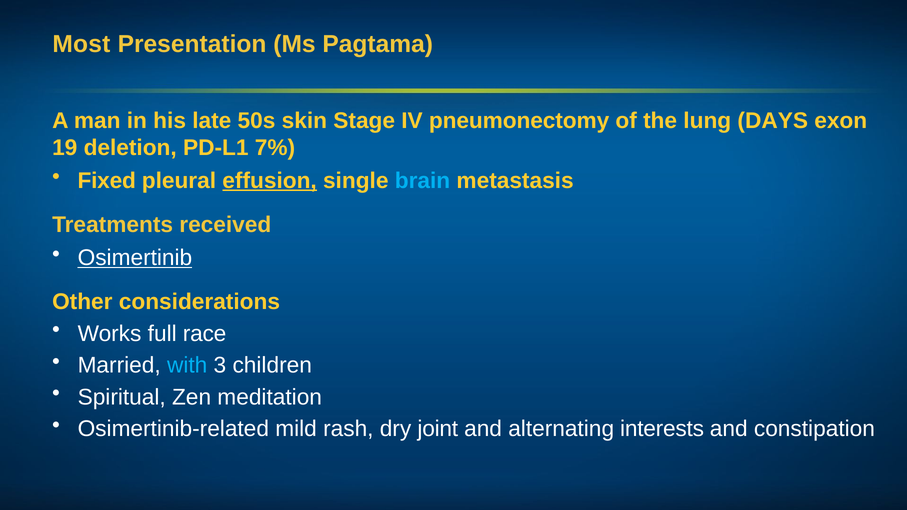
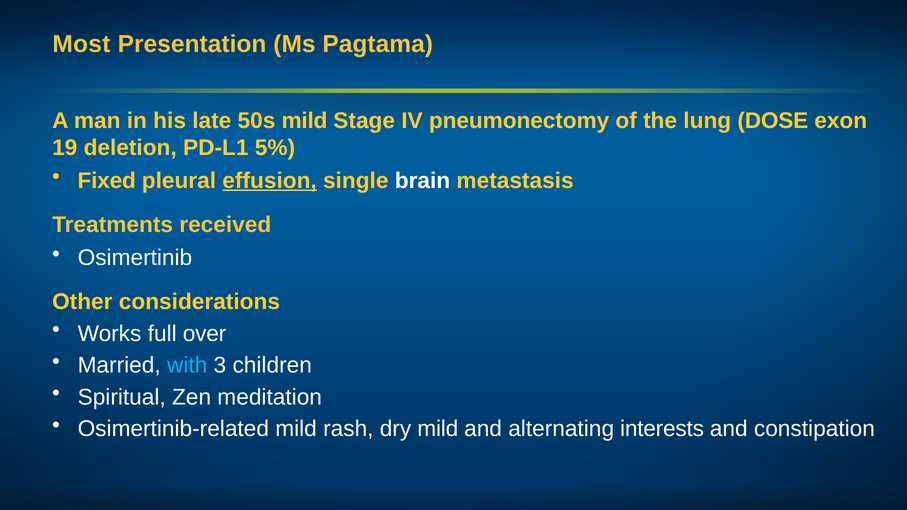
50s skin: skin -> mild
DAYS: DAYS -> DOSE
7%: 7% -> 5%
brain colour: light blue -> white
Osimertinib underline: present -> none
race: race -> over
dry joint: joint -> mild
